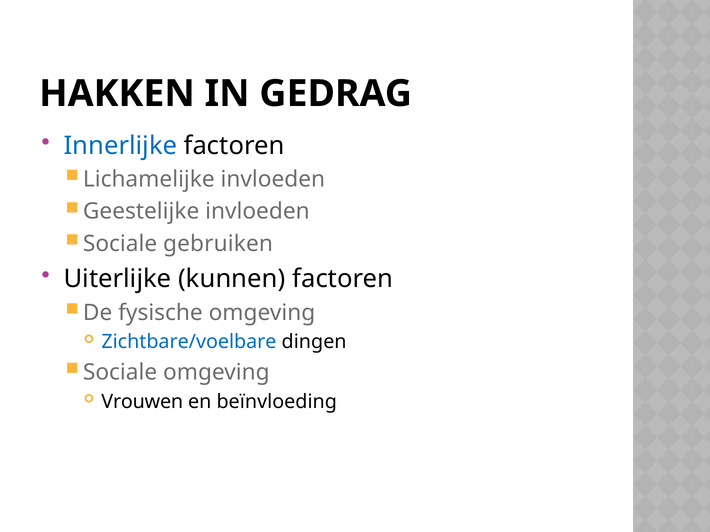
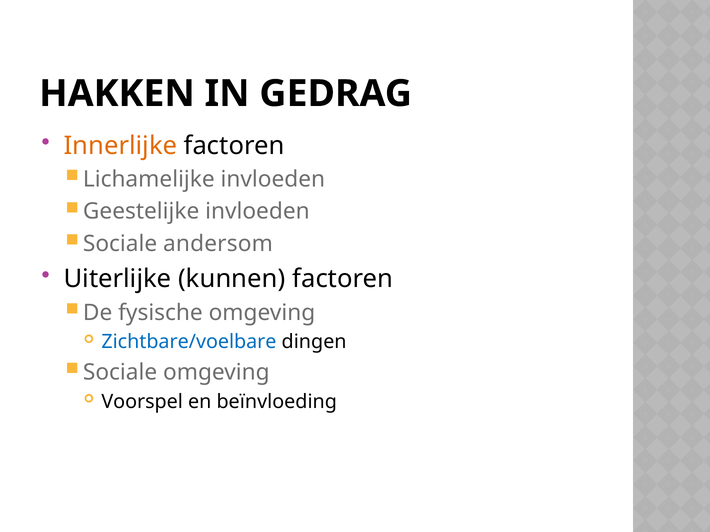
Innerlijke colour: blue -> orange
gebruiken: gebruiken -> andersom
Vrouwen: Vrouwen -> Voorspel
